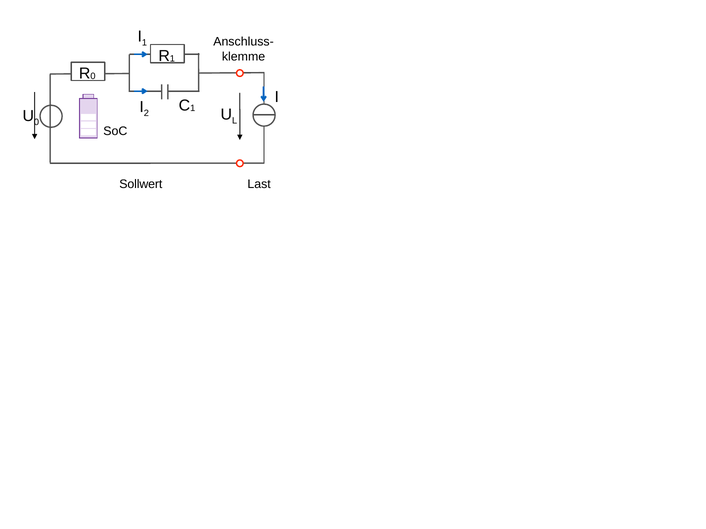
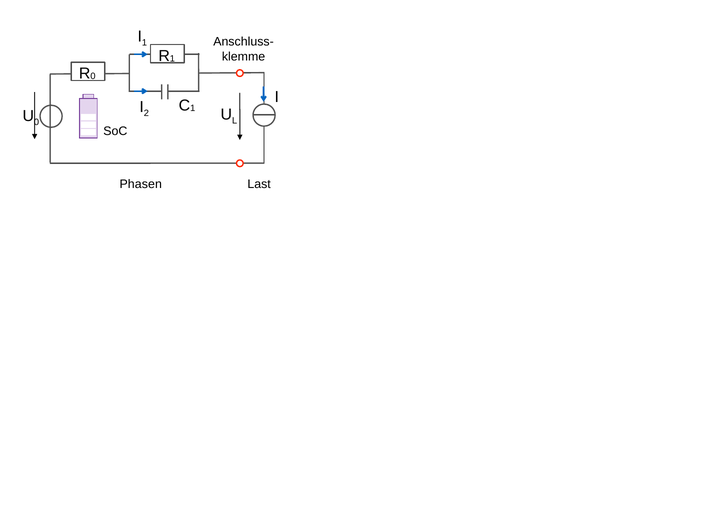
Sollwert: Sollwert -> Phasen
